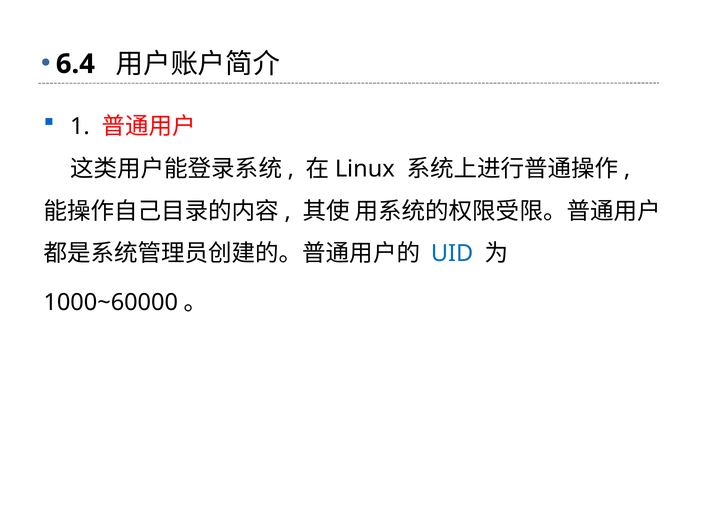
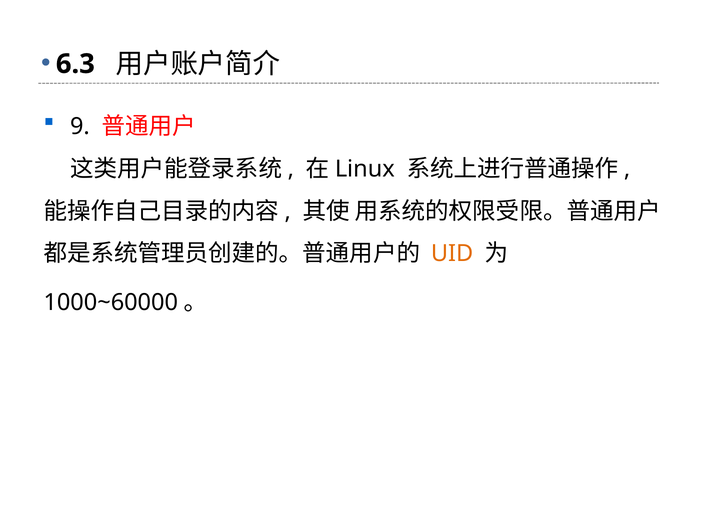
6.4: 6.4 -> 6.3
1: 1 -> 9
UID colour: blue -> orange
